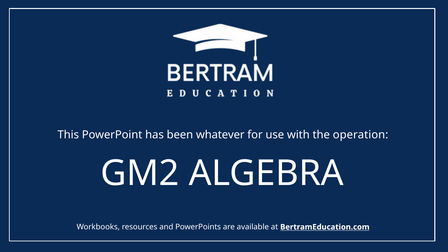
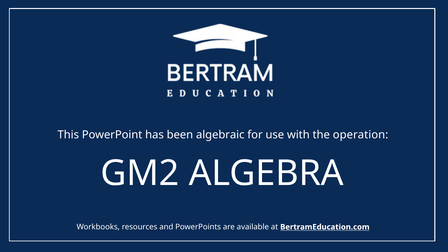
whatever: whatever -> algebraic
